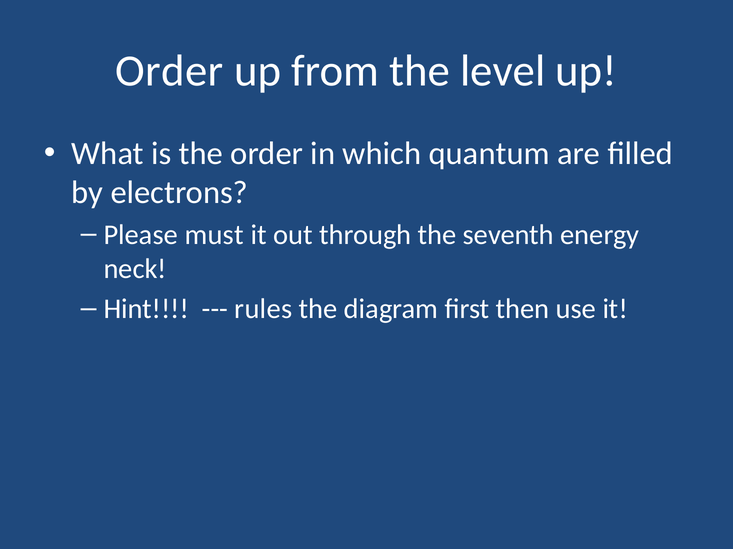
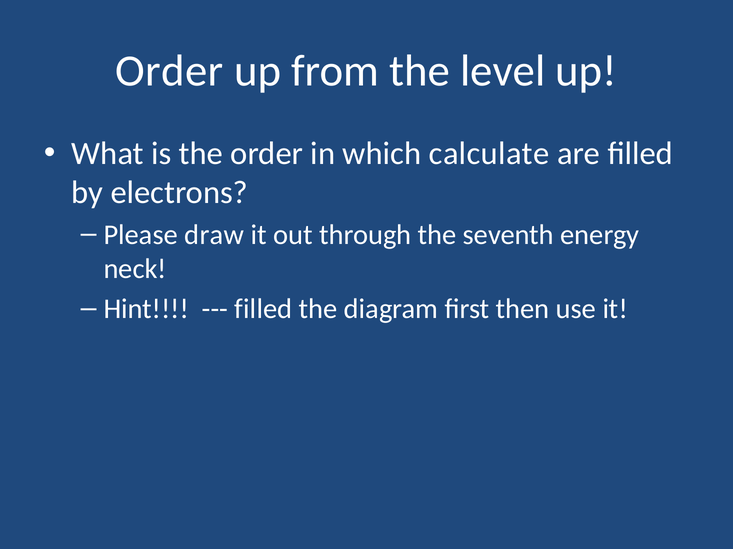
quantum: quantum -> calculate
must: must -> draw
rules at (263, 309): rules -> filled
